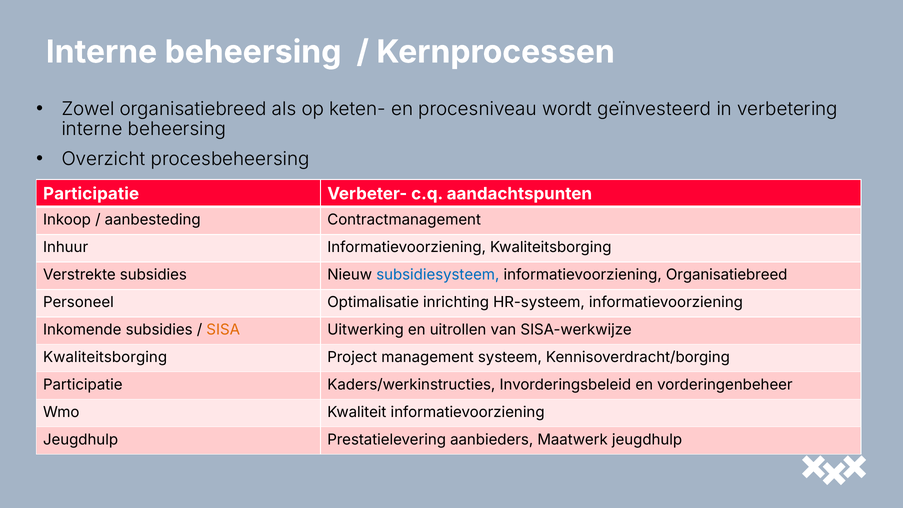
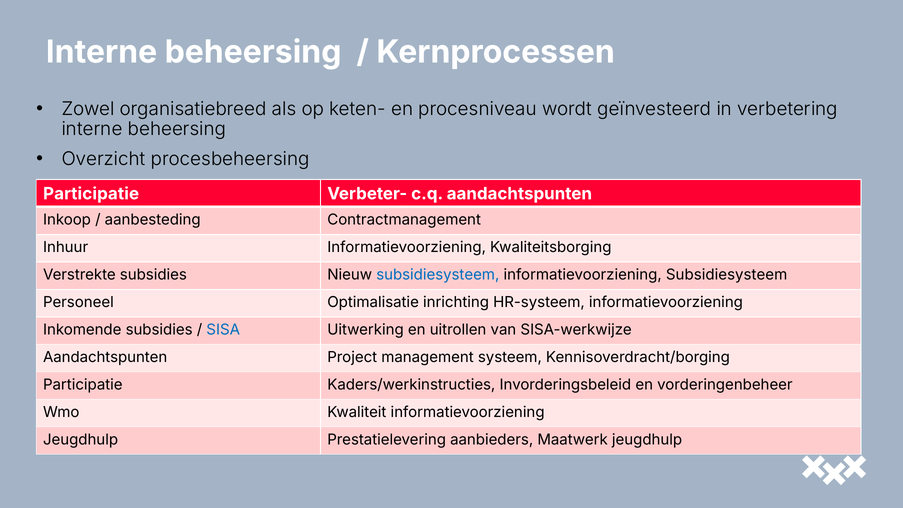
informatievoorziening Organisatiebreed: Organisatiebreed -> Subsidiesysteem
SISA colour: orange -> blue
Kwaliteitsborging at (105, 357): Kwaliteitsborging -> Aandachtspunten
